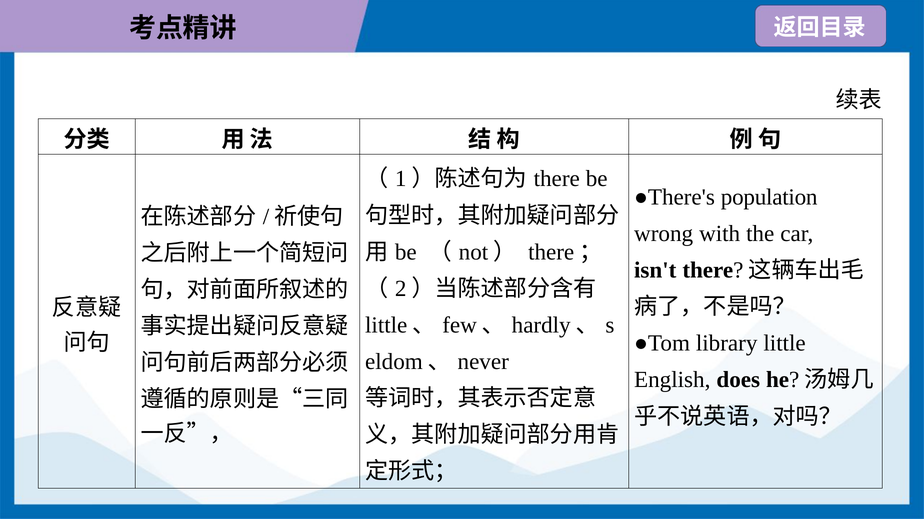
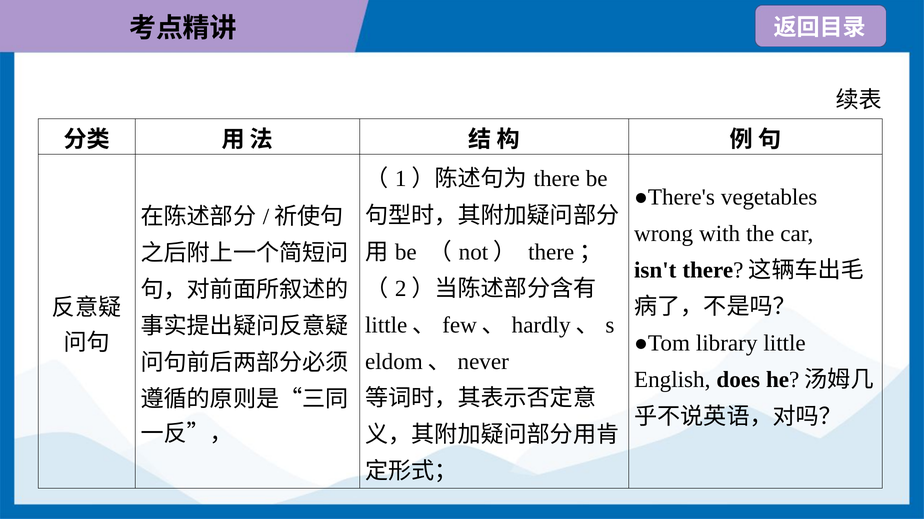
population: population -> vegetables
